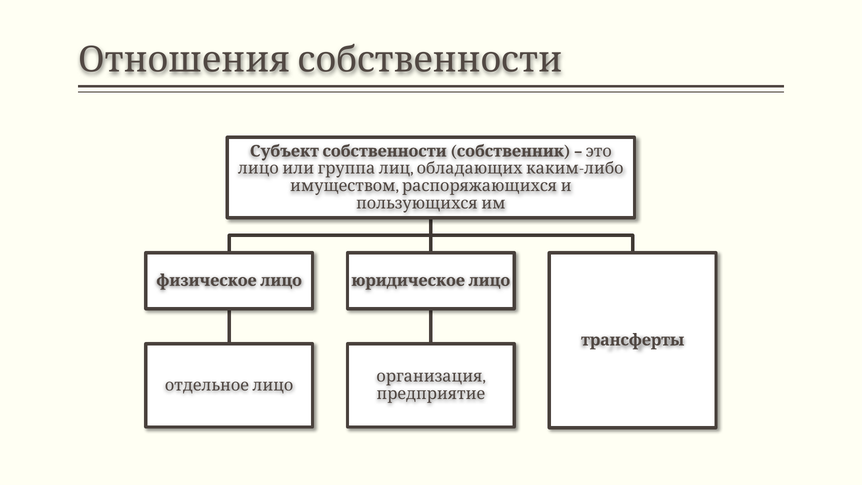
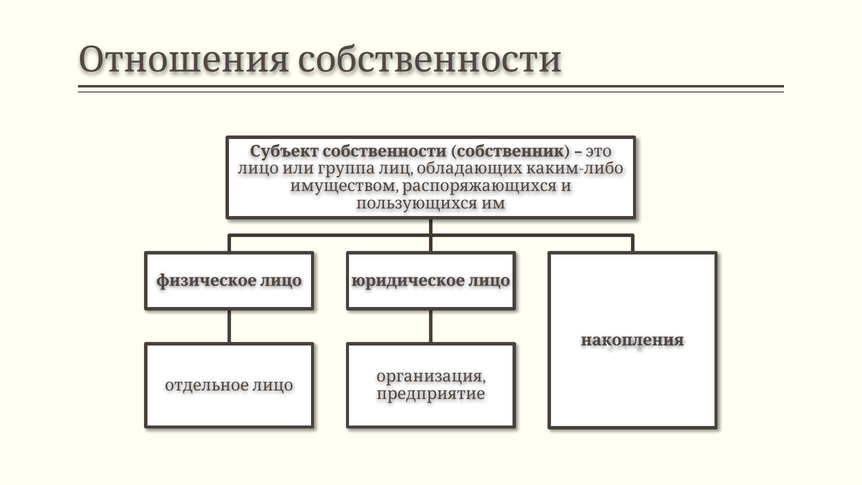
трансферты: трансферты -> накопления
